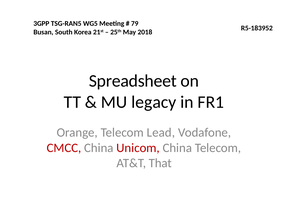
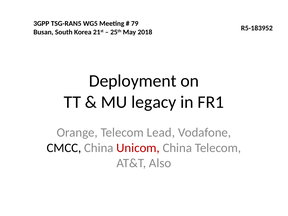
Spreadsheet: Spreadsheet -> Deployment
CMCC colour: red -> black
That: That -> Also
